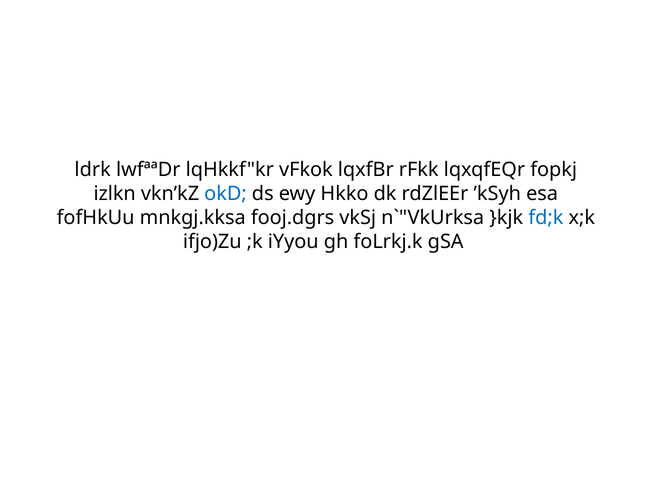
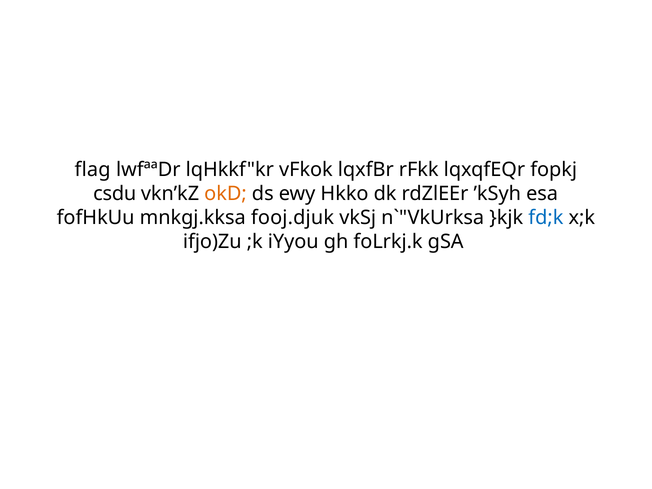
ldrk: ldrk -> flag
izlkn: izlkn -> csdu
okD colour: blue -> orange
fooj.dgrs: fooj.dgrs -> fooj.djuk
